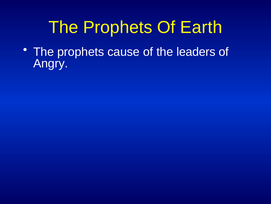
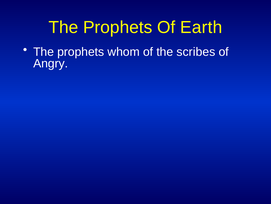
cause: cause -> whom
leaders: leaders -> scribes
